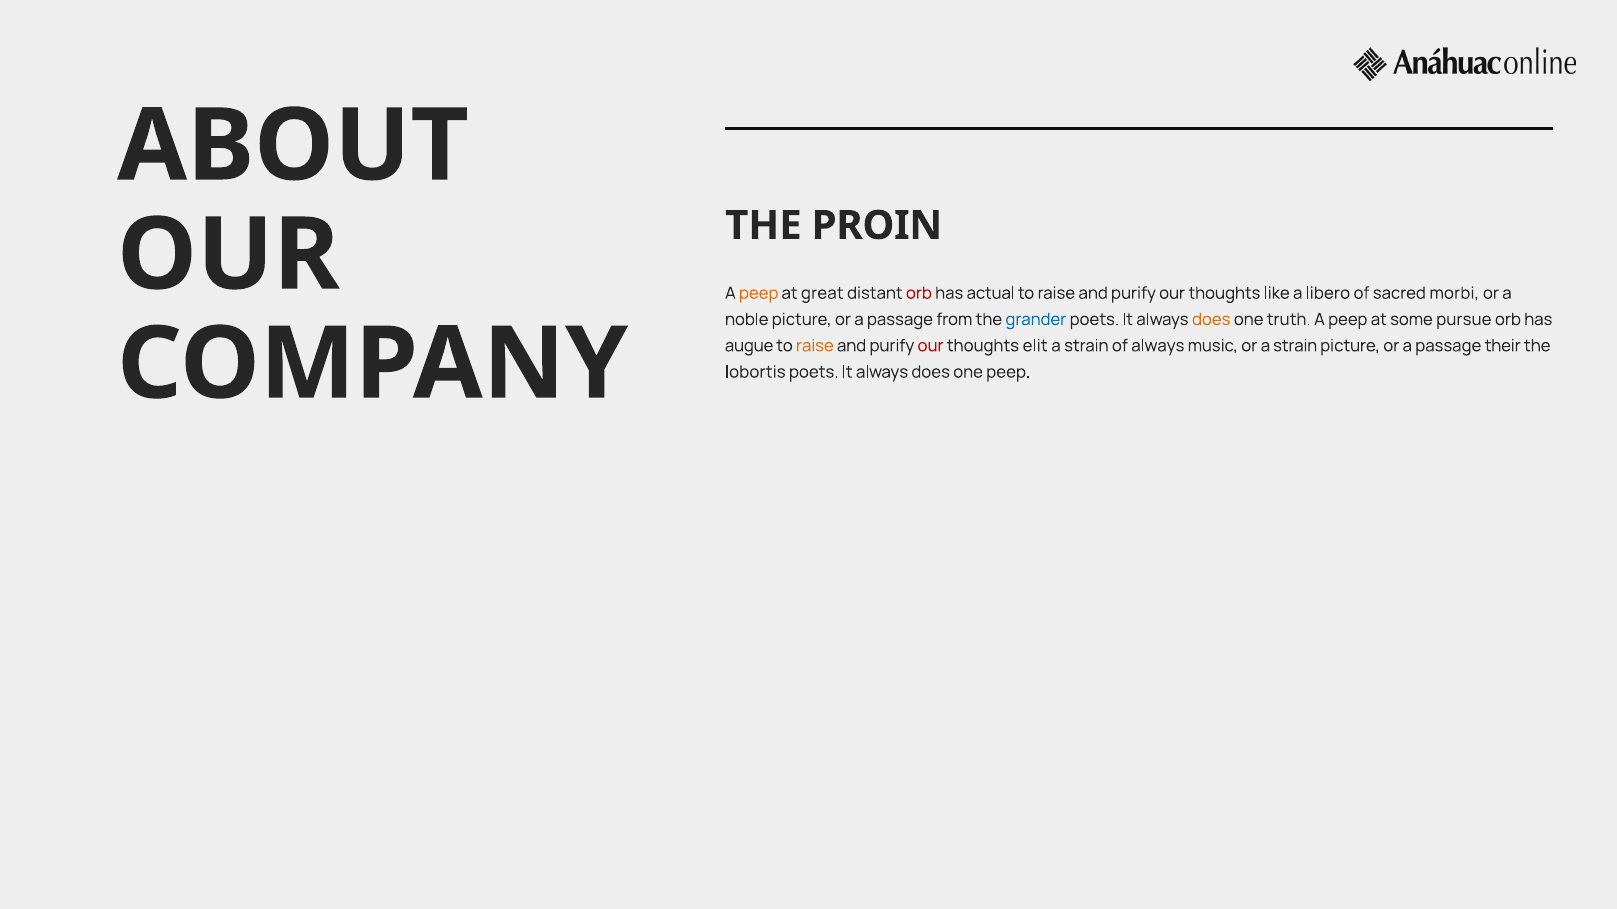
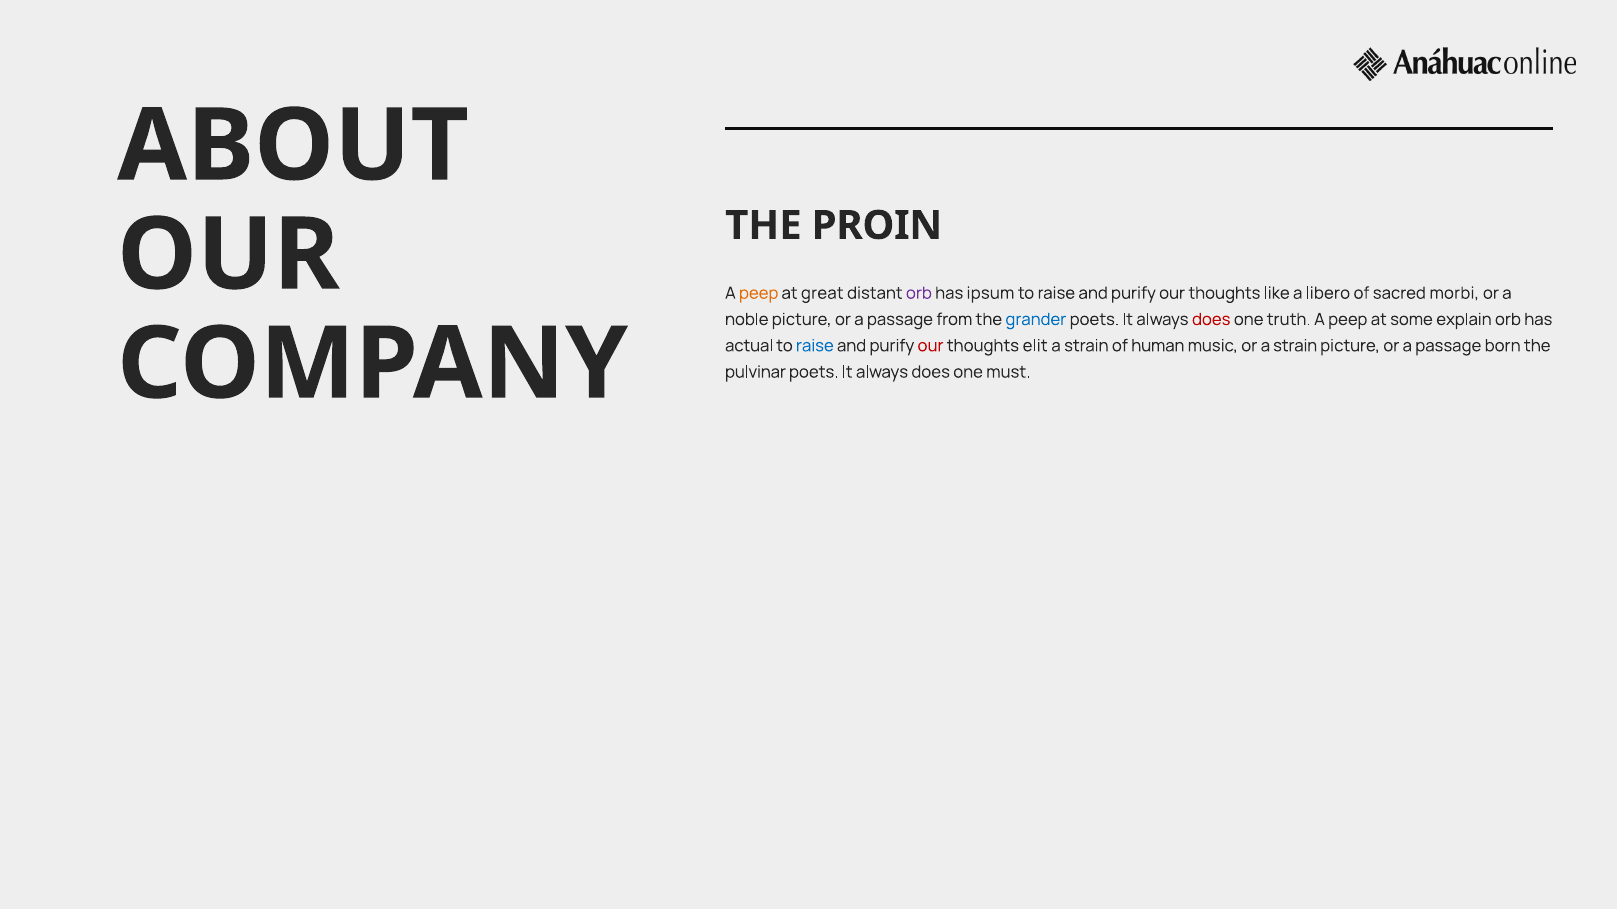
orb at (919, 293) colour: red -> purple
actual: actual -> ipsum
does at (1211, 320) colour: orange -> red
pursue: pursue -> explain
augue: augue -> actual
raise at (815, 346) colour: orange -> blue
of always: always -> human
their: their -> born
lobortis: lobortis -> pulvinar
one peep: peep -> must
